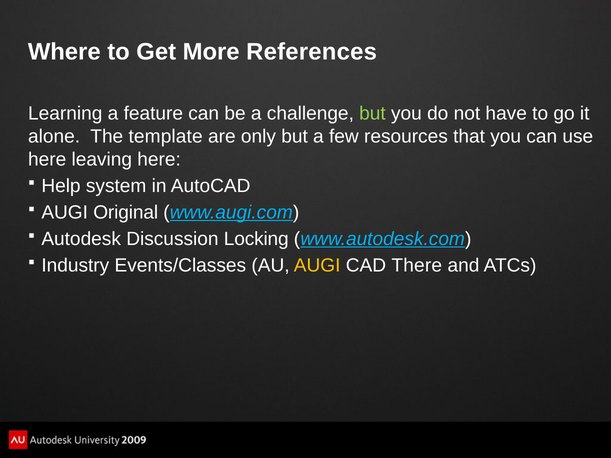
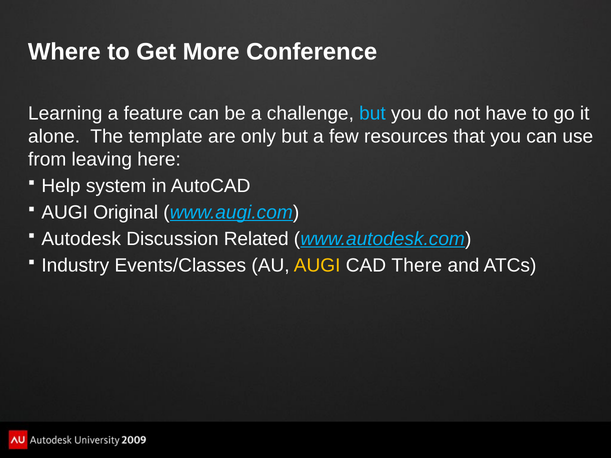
References: References -> Conference
but at (372, 114) colour: light green -> light blue
here at (47, 159): here -> from
Locking: Locking -> Related
